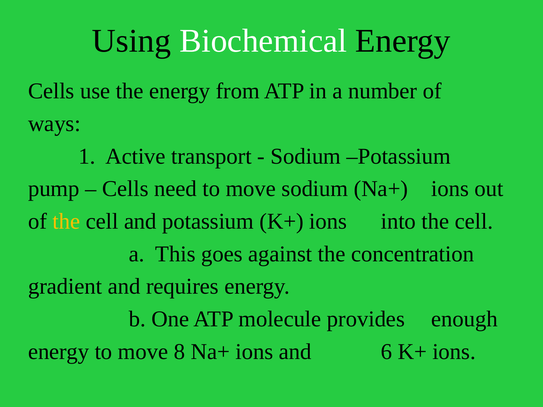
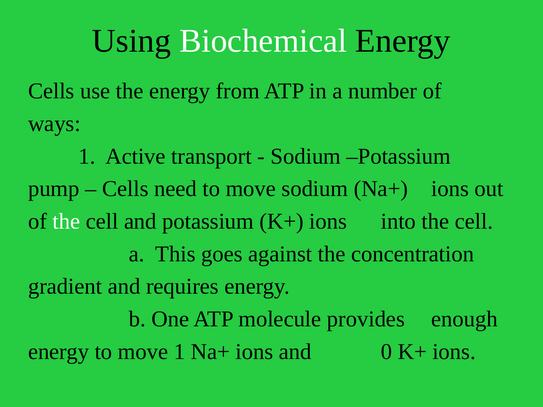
the at (66, 221) colour: yellow -> white
move 8: 8 -> 1
6: 6 -> 0
